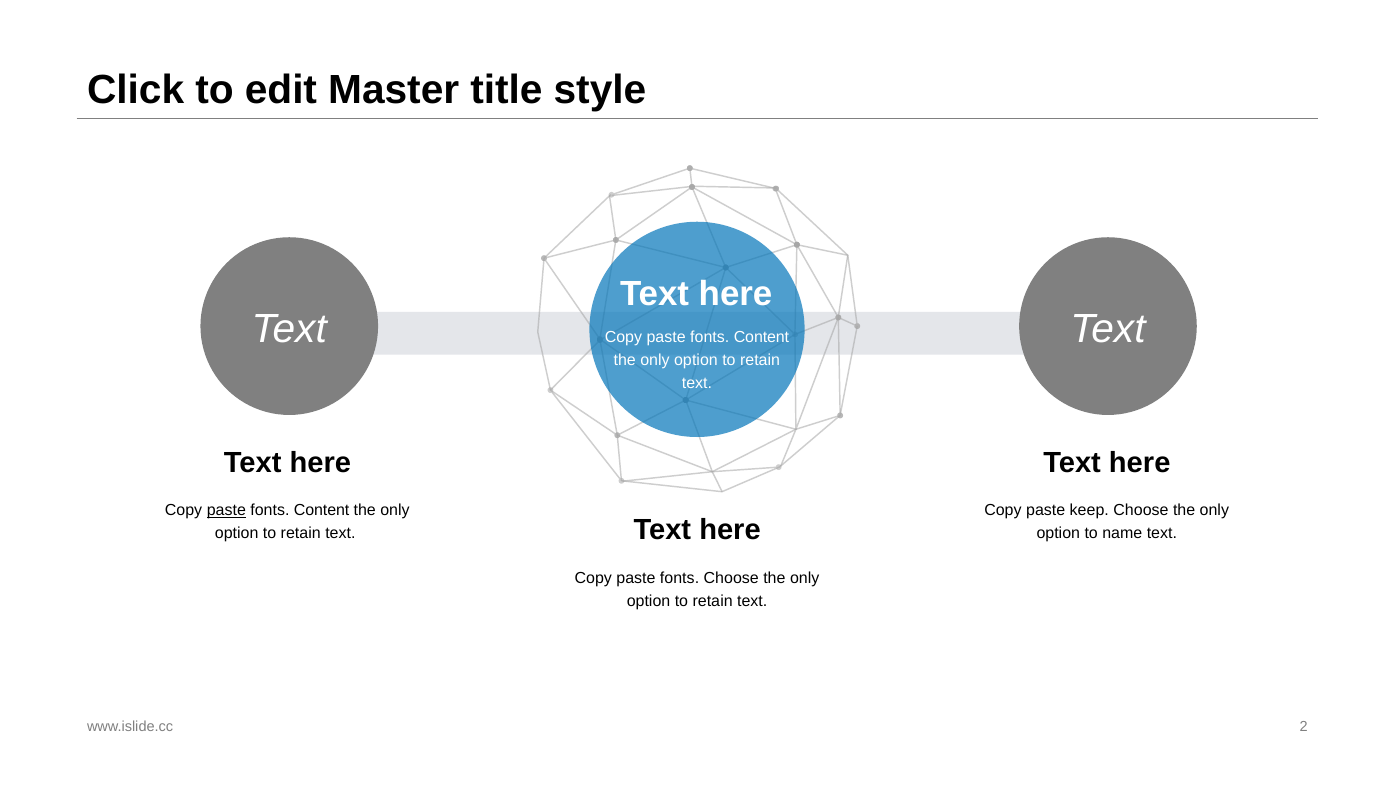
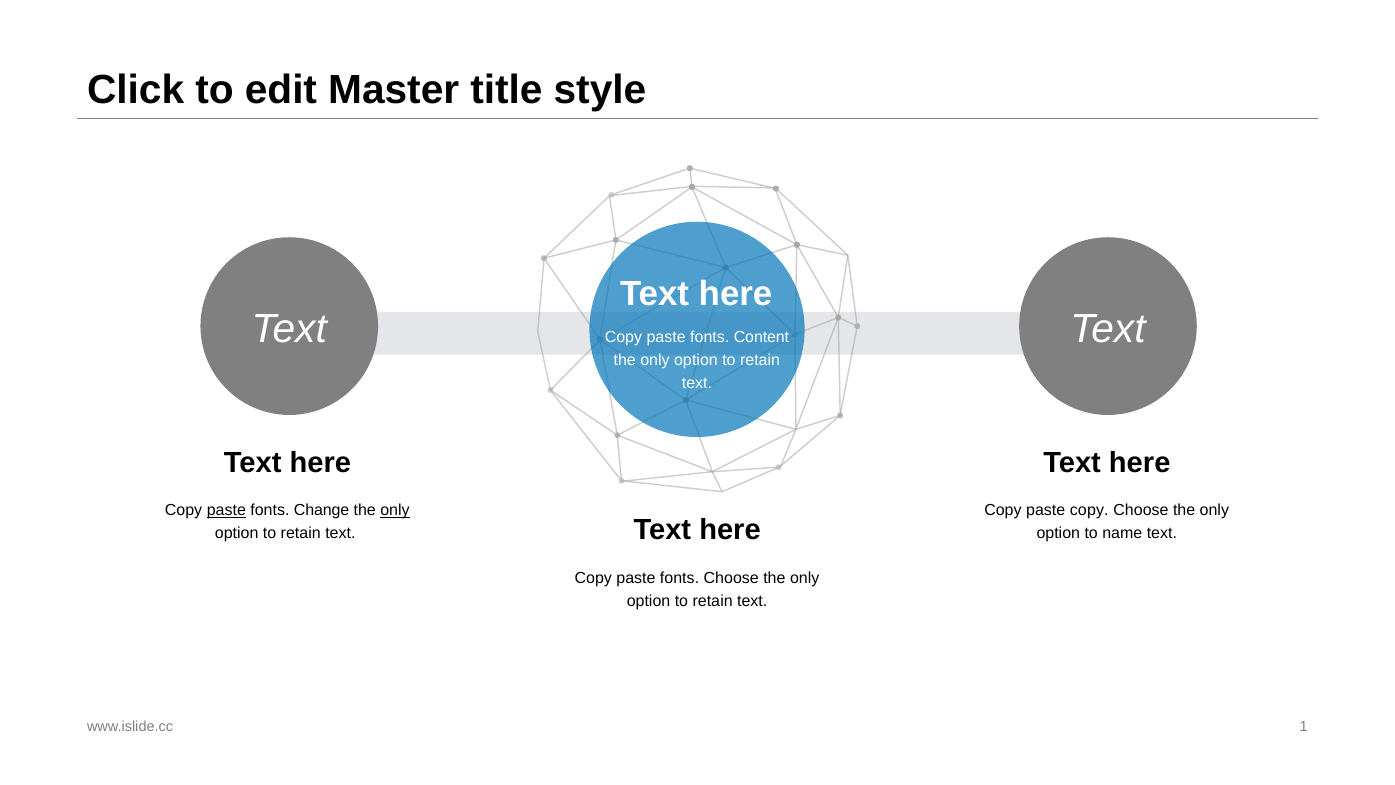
Content at (322, 510): Content -> Change
only at (395, 510) underline: none -> present
paste keep: keep -> copy
2: 2 -> 1
